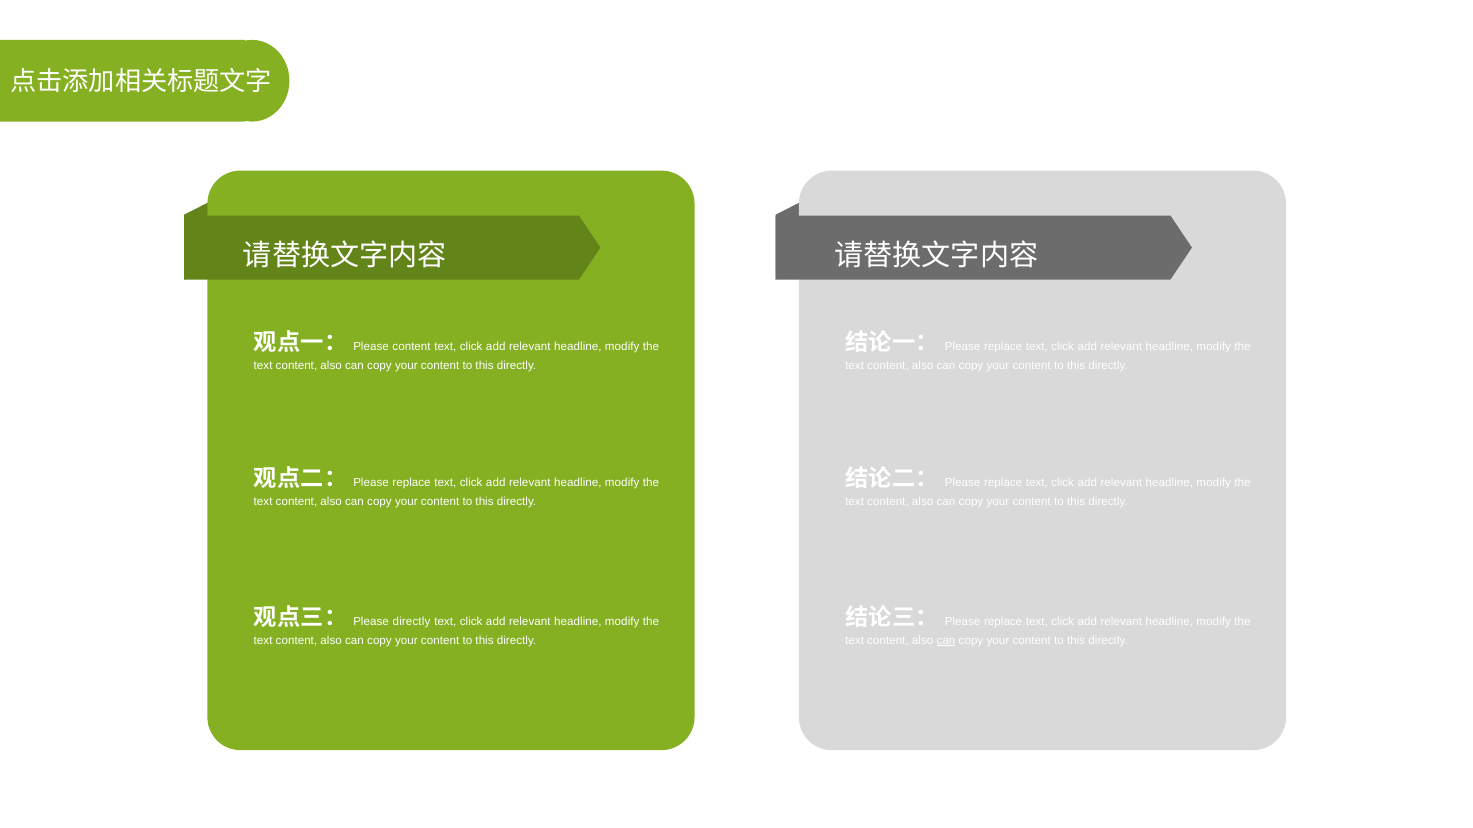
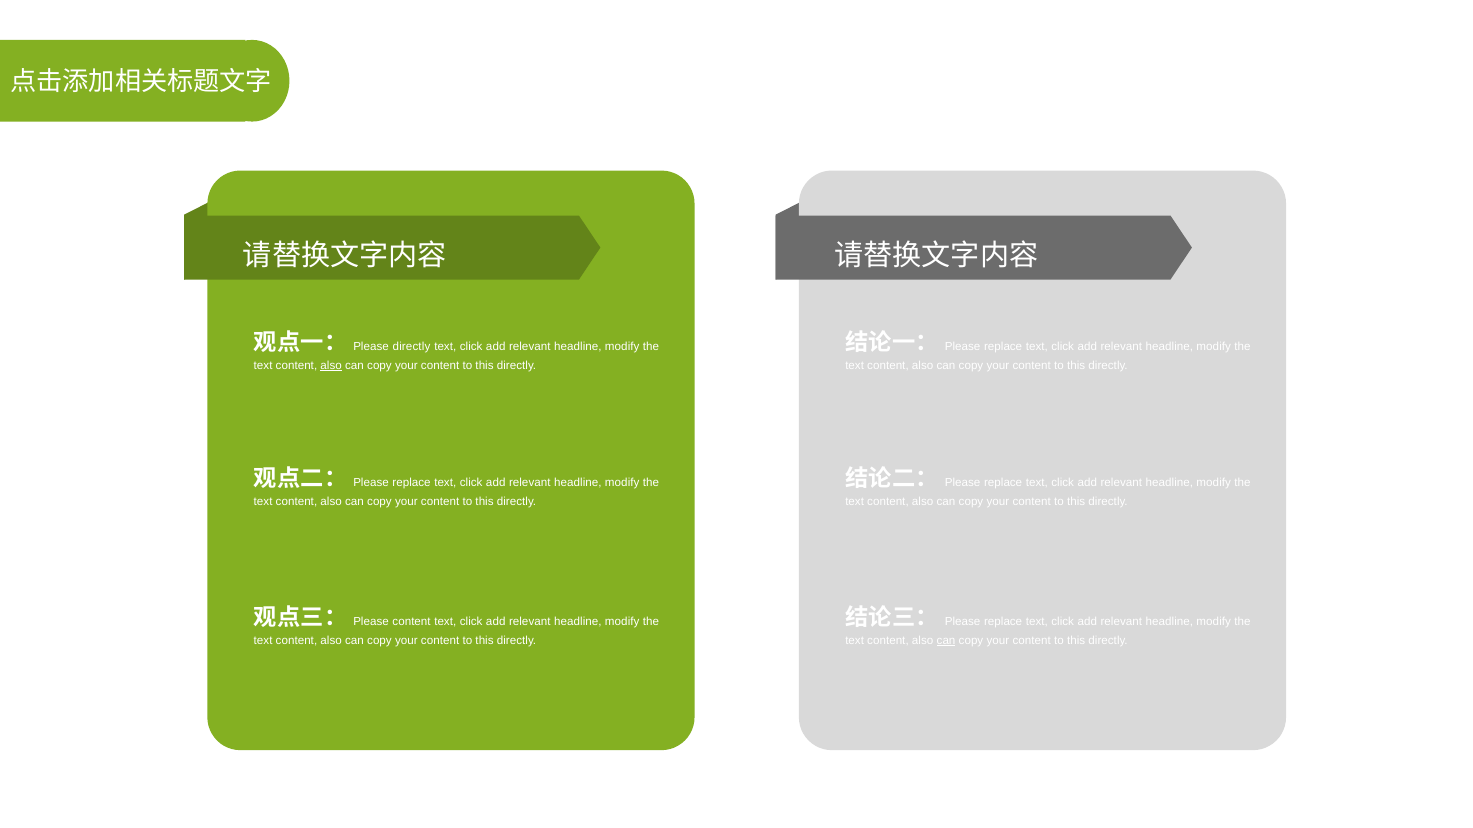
content at (412, 346): content -> directly
also at (331, 365) underline: none -> present
directly at (412, 622): directly -> content
